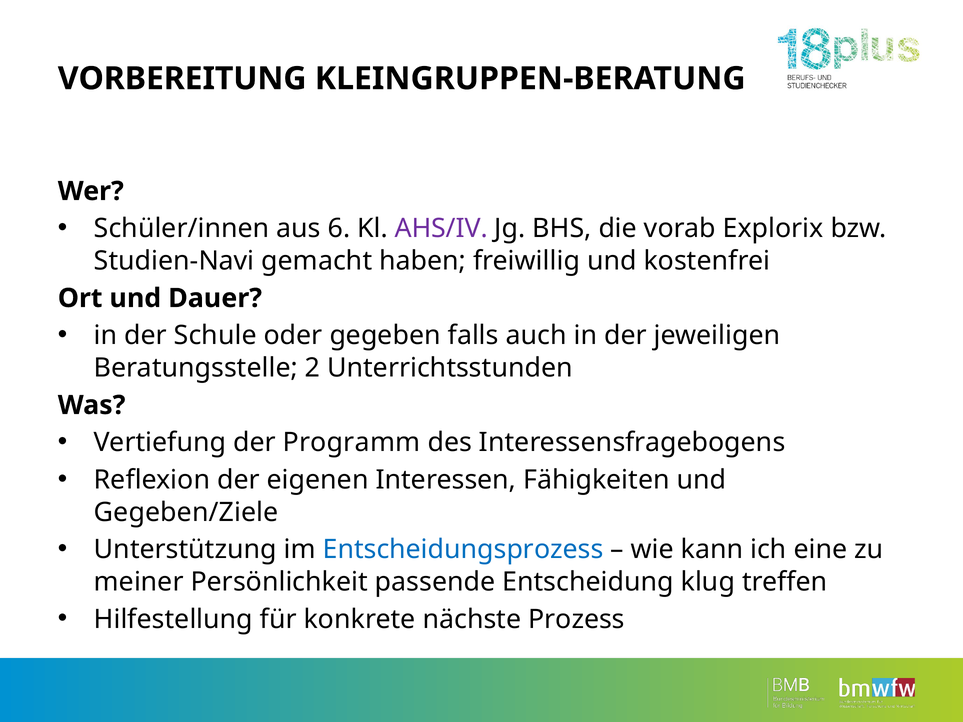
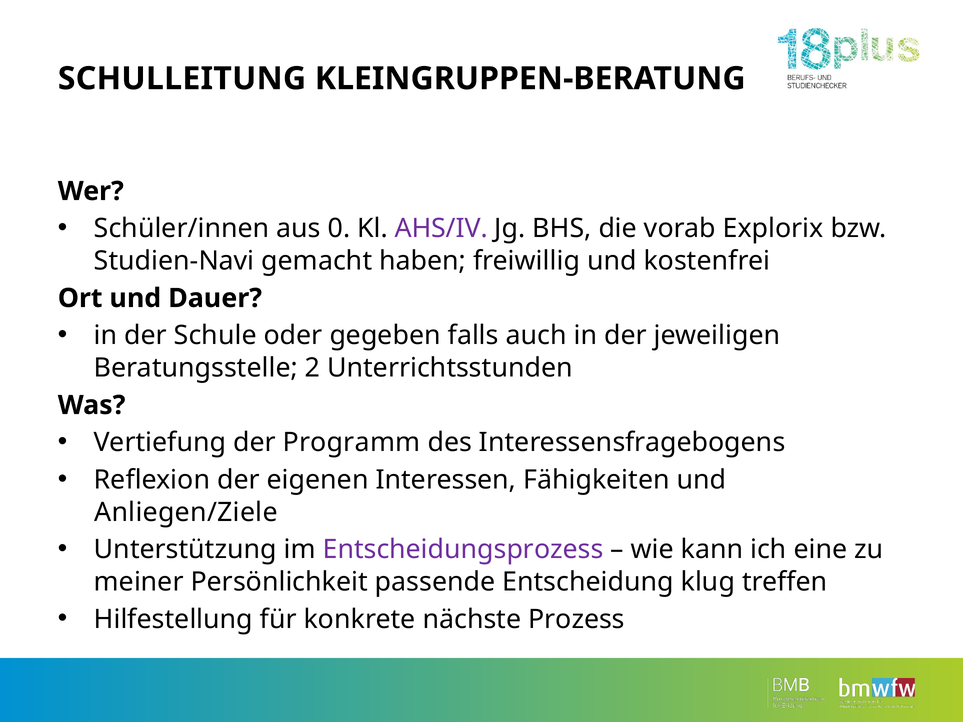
VORBEREITUNG: VORBEREITUNG -> SCHULLEITUNG
6: 6 -> 0
Gegeben/Ziele: Gegeben/Ziele -> Anliegen/Ziele
Entscheidungsprozess colour: blue -> purple
